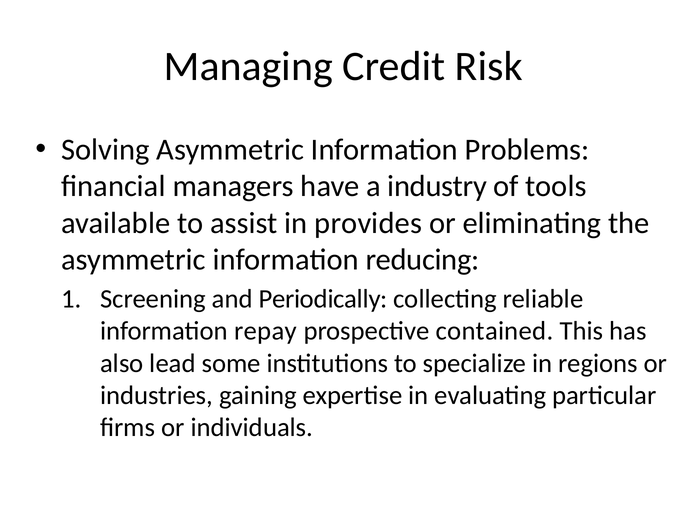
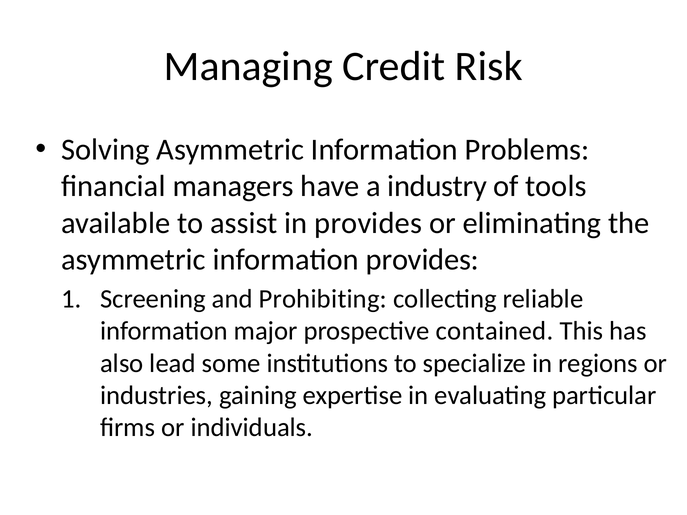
information reducing: reducing -> provides
Periodically: Periodically -> Prohibiting
repay: repay -> major
